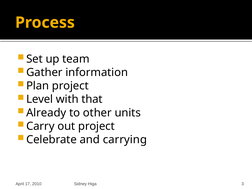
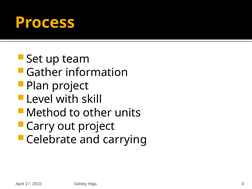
that: that -> skill
Already: Already -> Method
